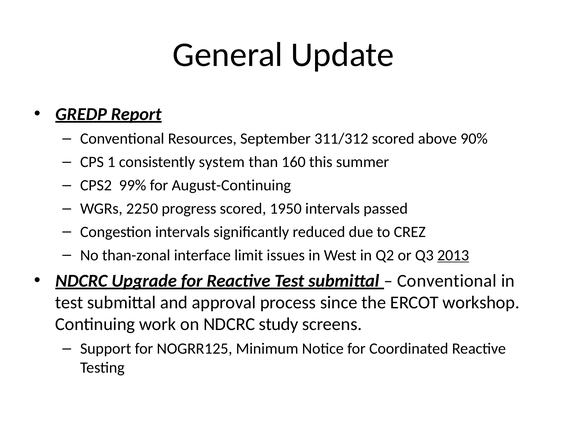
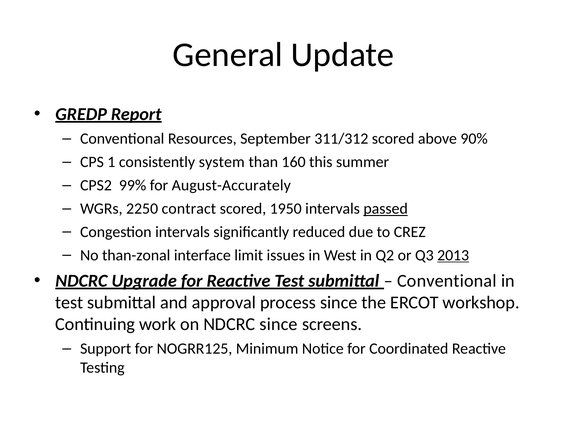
August-Continuing: August-Continuing -> August-Accurately
progress: progress -> contract
passed underline: none -> present
NDCRC study: study -> since
